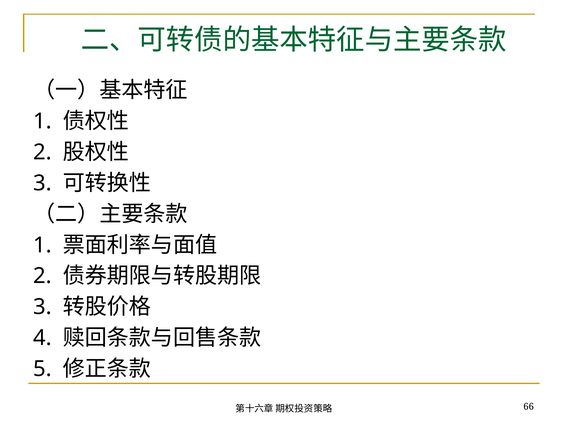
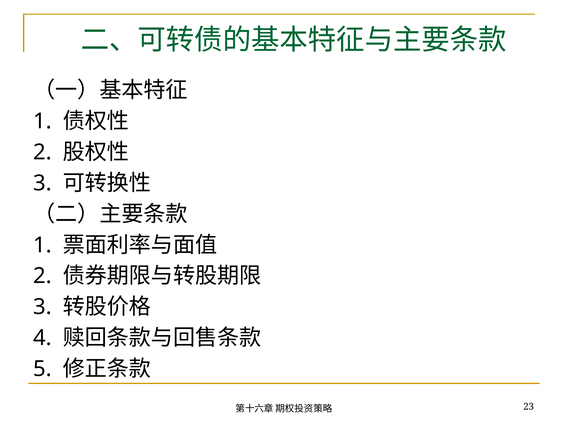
66: 66 -> 23
